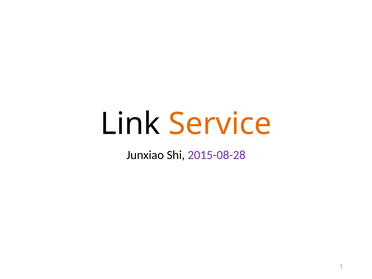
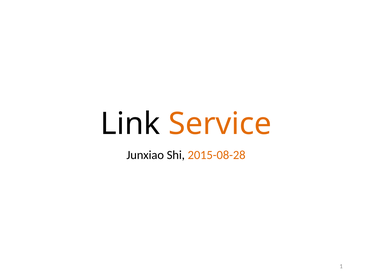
2015-08-28 colour: purple -> orange
